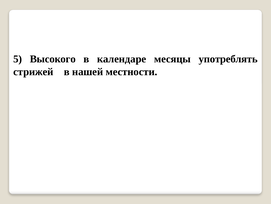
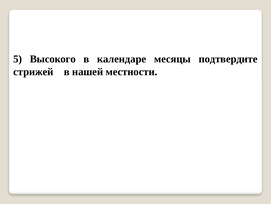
употреблять: употреблять -> подтвердите
